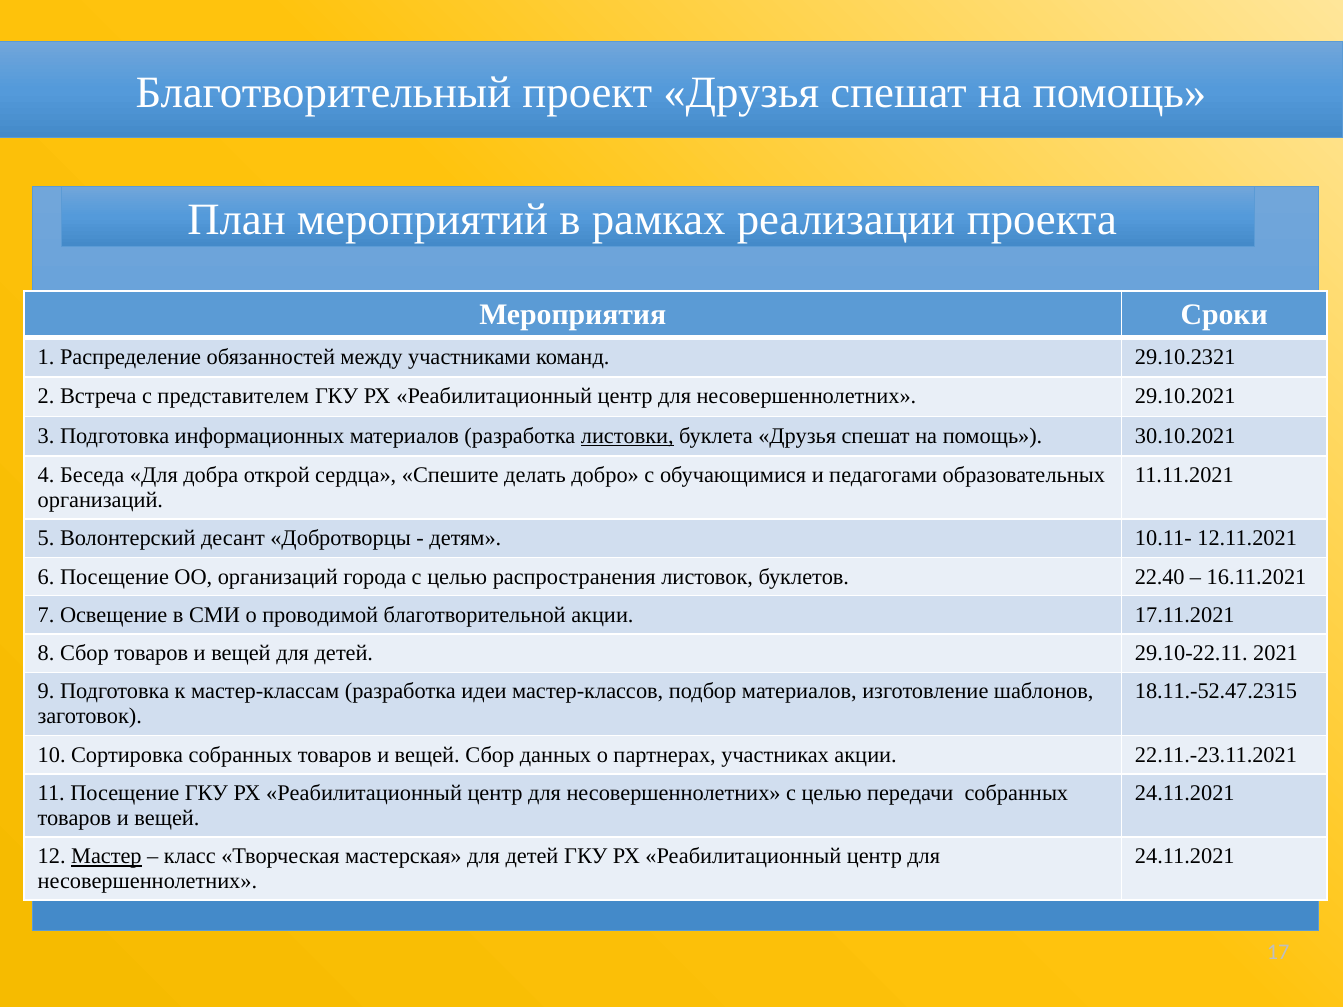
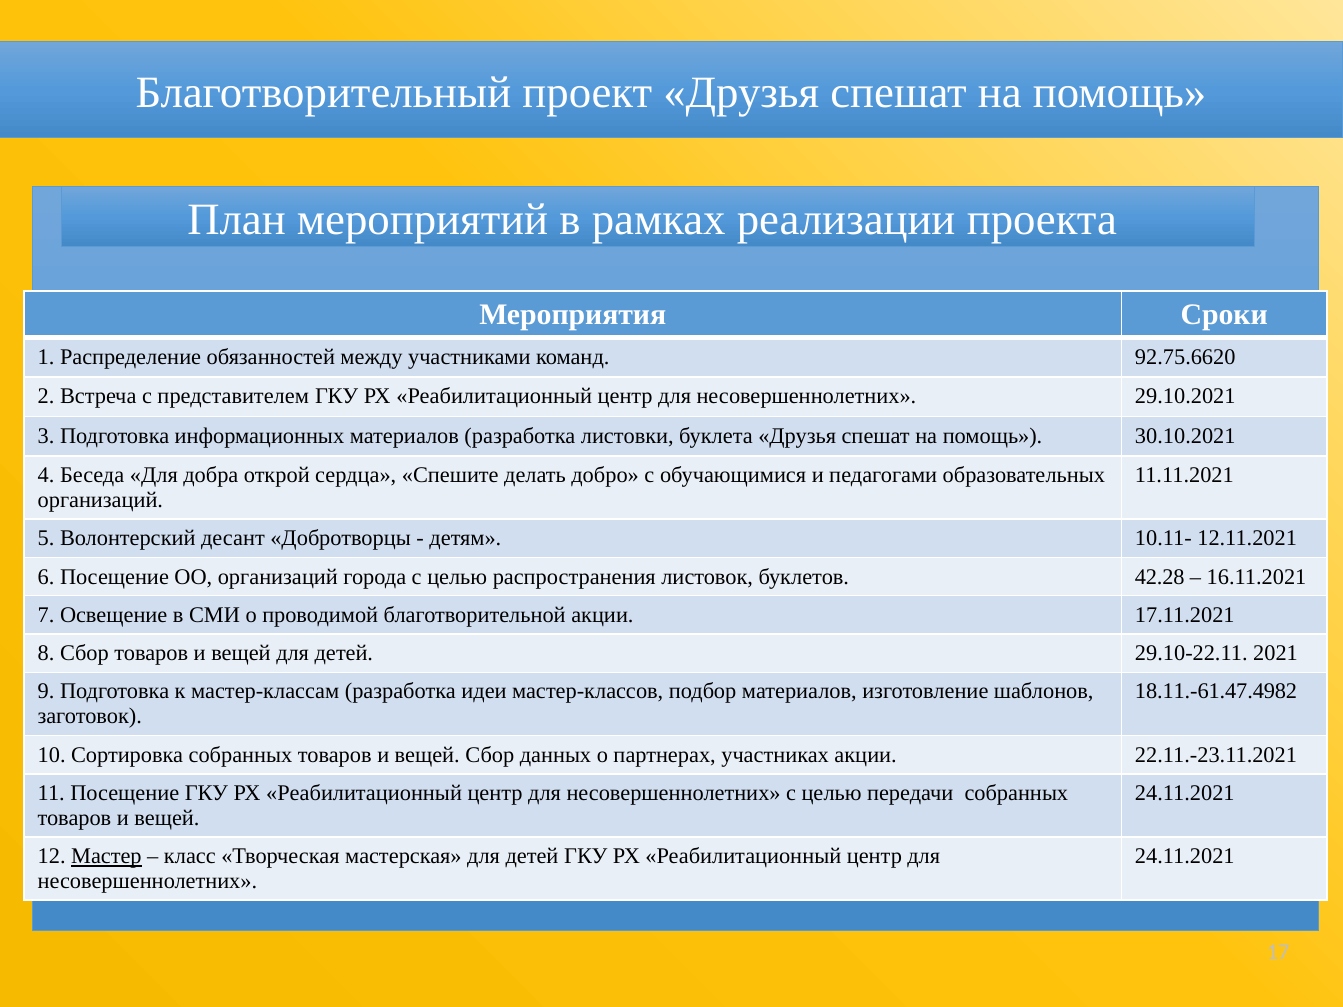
29.10.2321: 29.10.2321 -> 92.75.6620
листовки underline: present -> none
22.40: 22.40 -> 42.28
18.11.-52.47.2315: 18.11.-52.47.2315 -> 18.11.-61.47.4982
